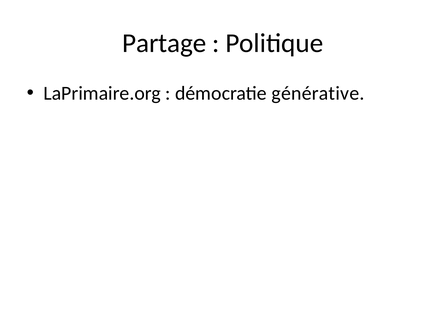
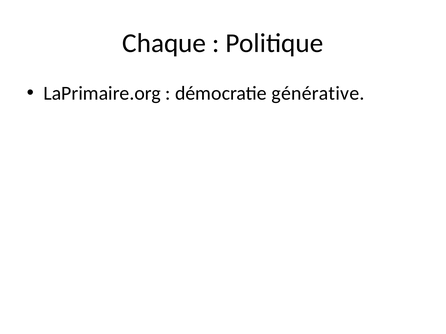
Partage: Partage -> Chaque
